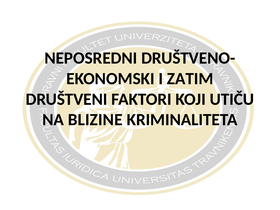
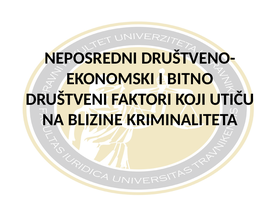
ZATIM: ZATIM -> BITNO
